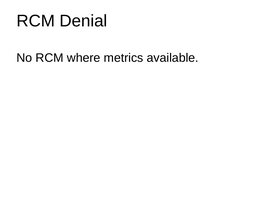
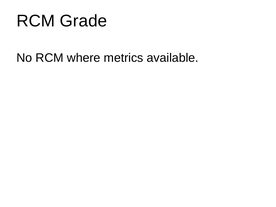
Denial: Denial -> Grade
